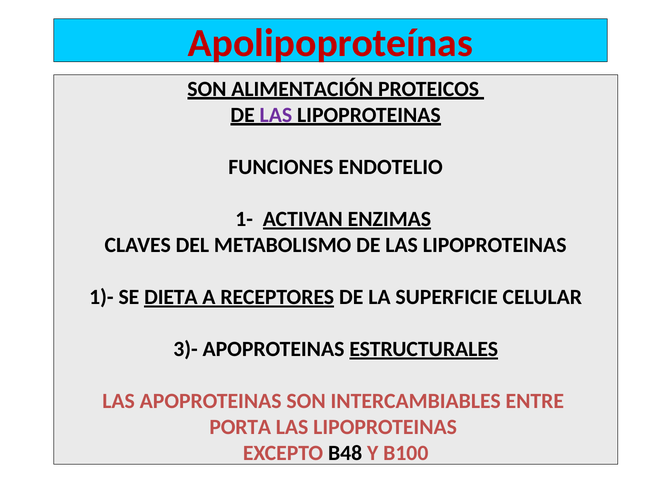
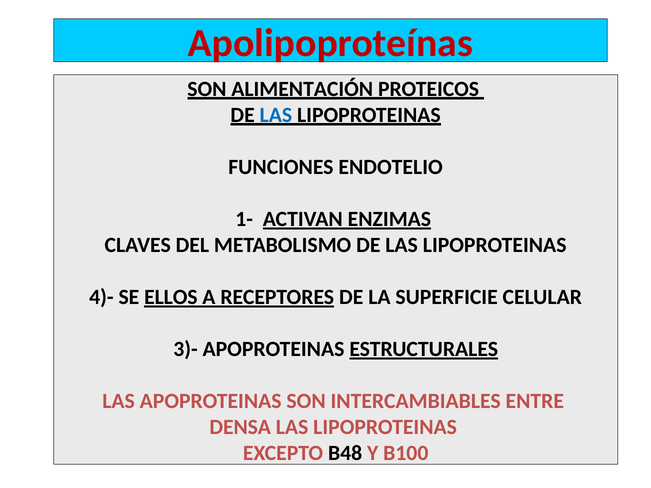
LAS at (276, 115) colour: purple -> blue
1)-: 1)- -> 4)-
DIETA: DIETA -> ELLOS
PORTA: PORTA -> DENSA
